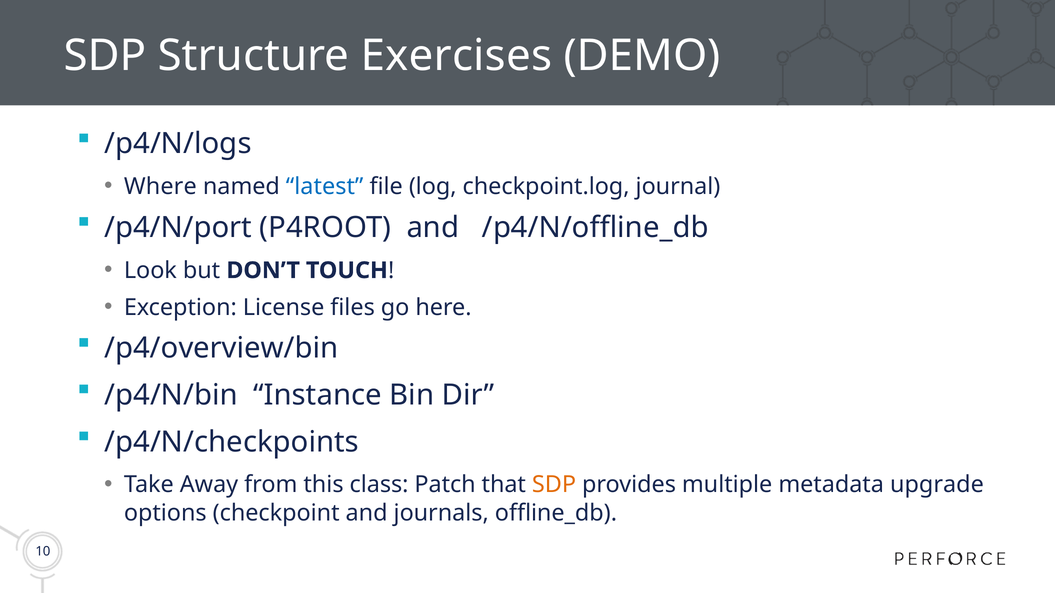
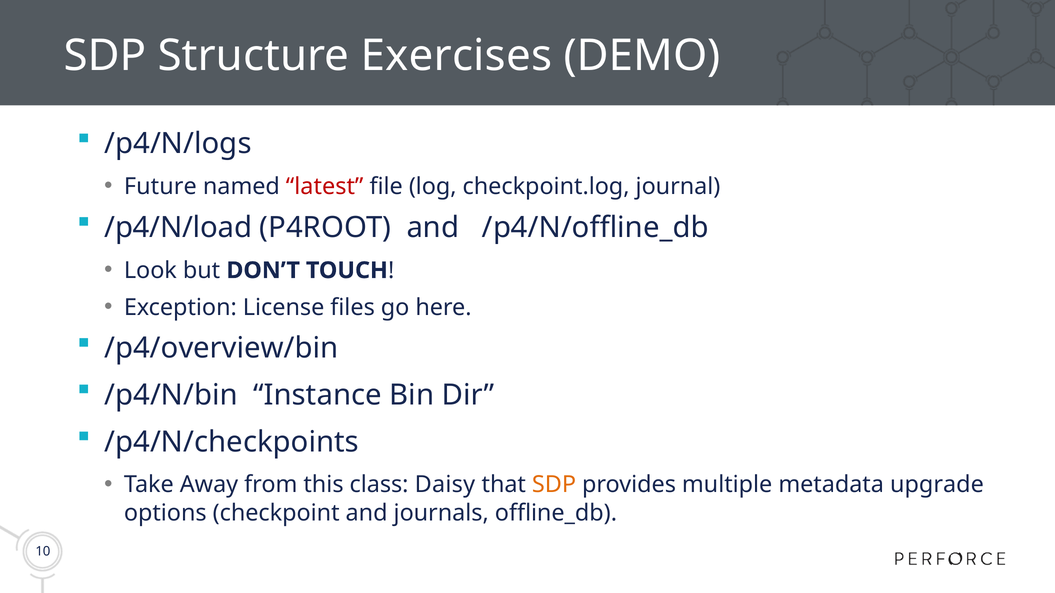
Where: Where -> Future
latest colour: blue -> red
/p4/N/port: /p4/N/port -> /p4/N/load
Patch: Patch -> Daisy
